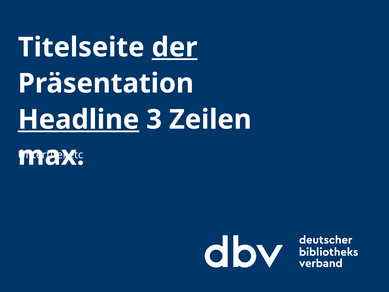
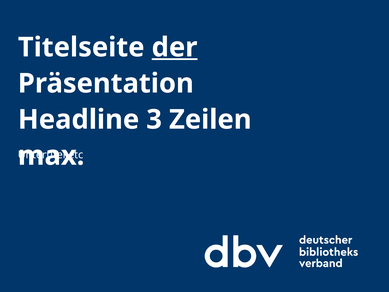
Headline underline: present -> none
